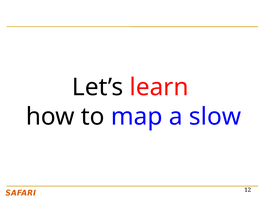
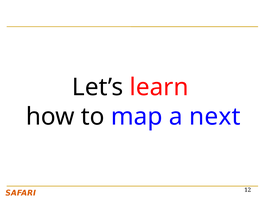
slow: slow -> next
